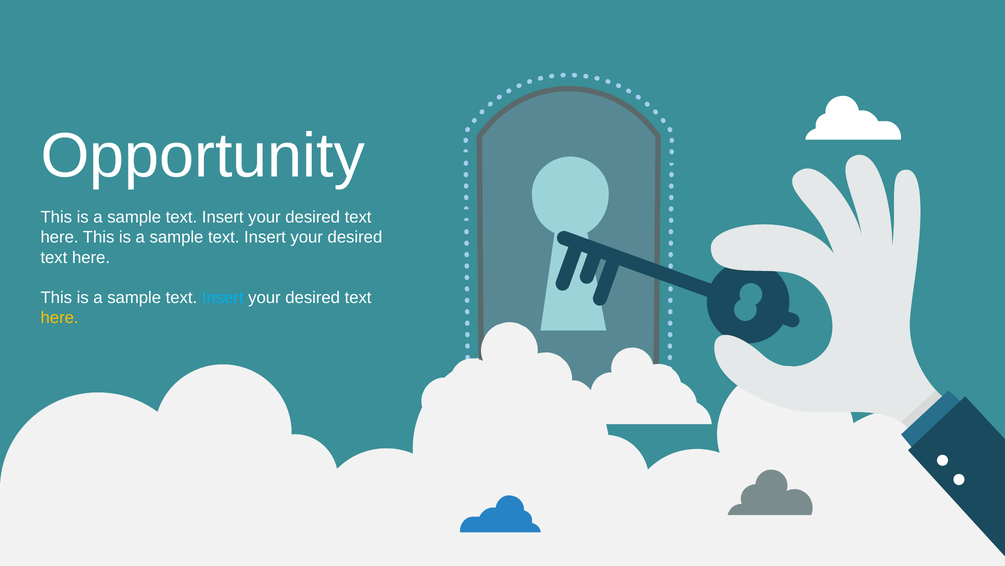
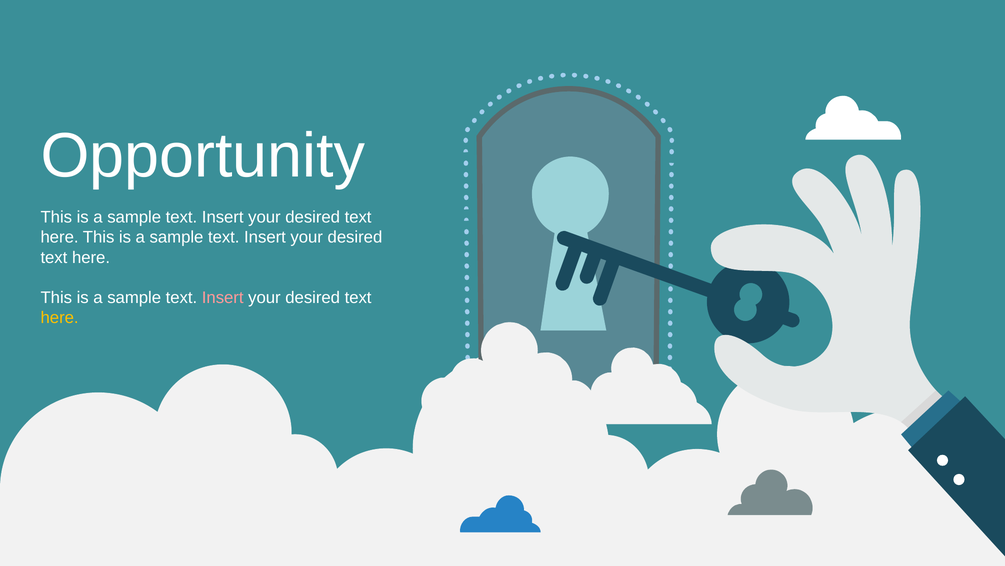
Insert at (223, 297) colour: light blue -> pink
